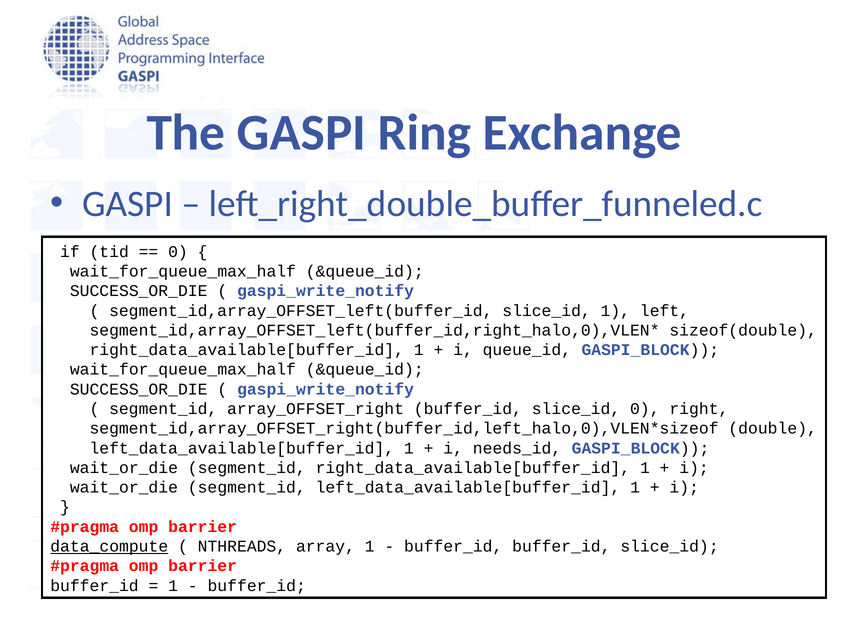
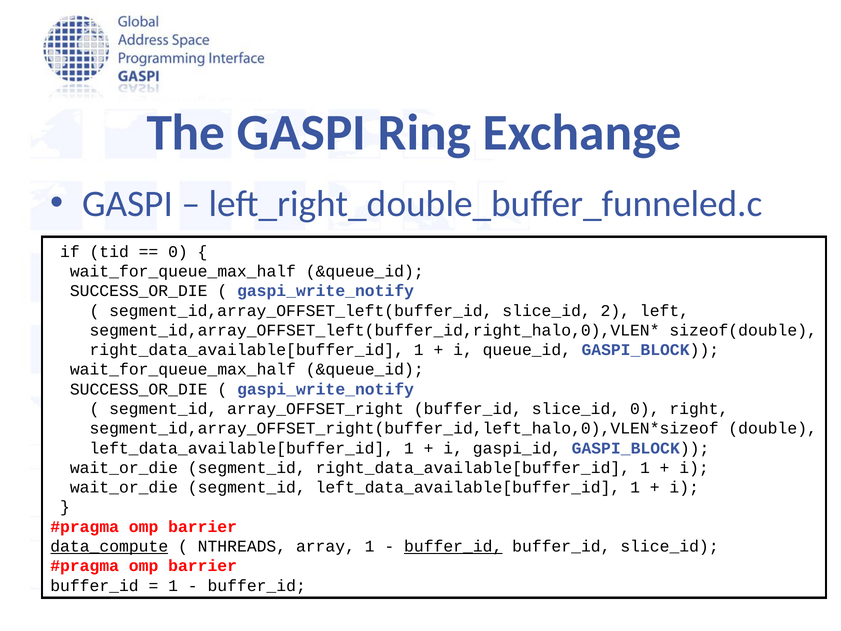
slice_id 1: 1 -> 2
needs_id: needs_id -> gaspi_id
buffer_id at (453, 546) underline: none -> present
